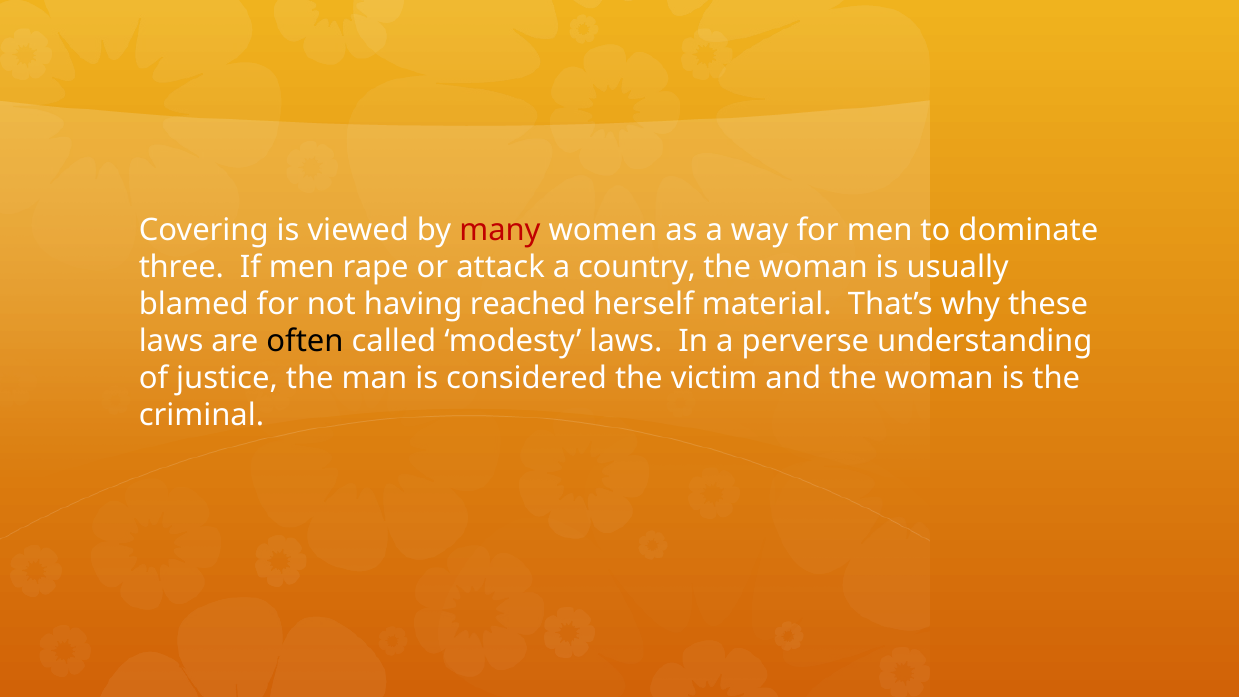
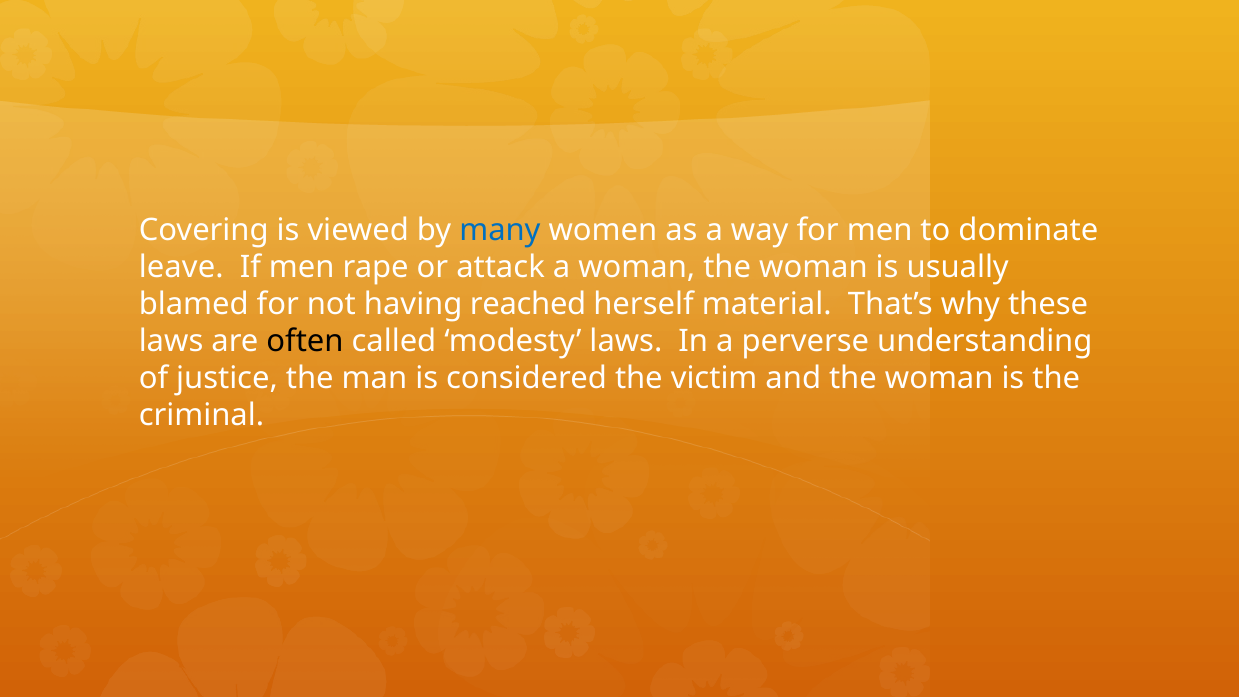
many colour: red -> blue
three: three -> leave
a country: country -> woman
